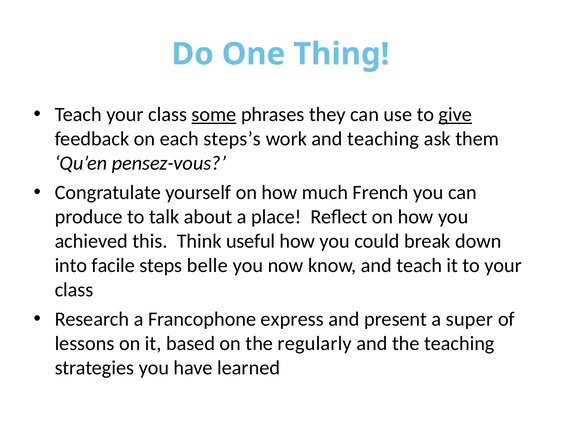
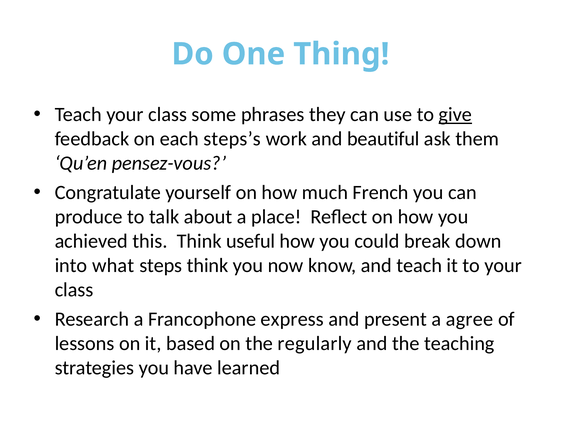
some underline: present -> none
and teaching: teaching -> beautiful
facile: facile -> what
steps belle: belle -> think
super: super -> agree
